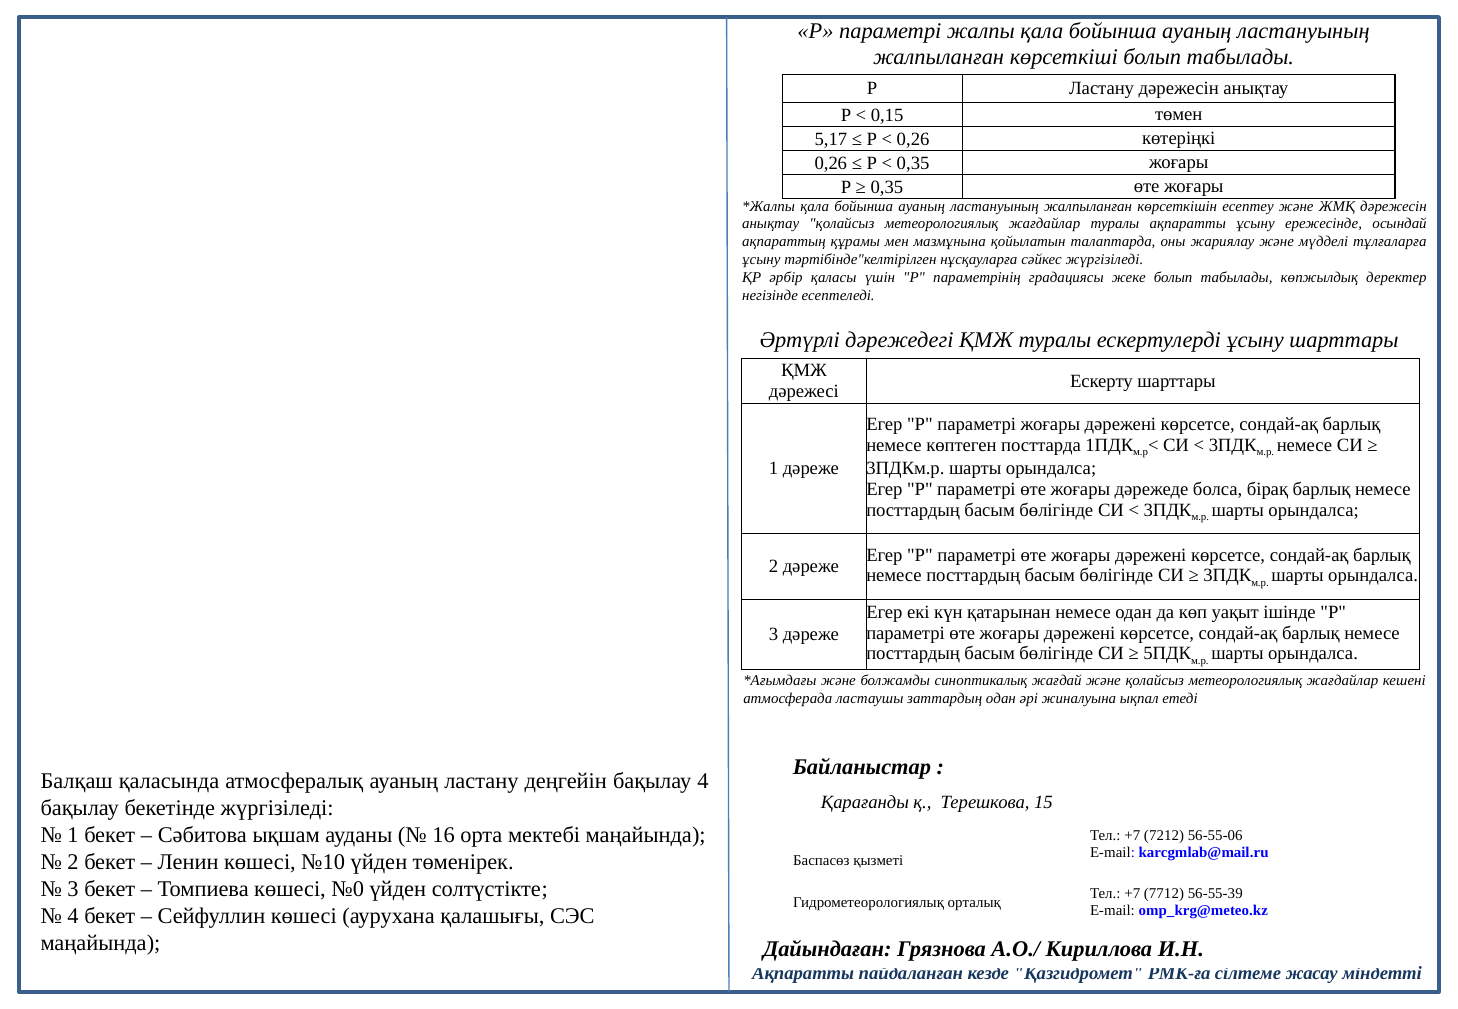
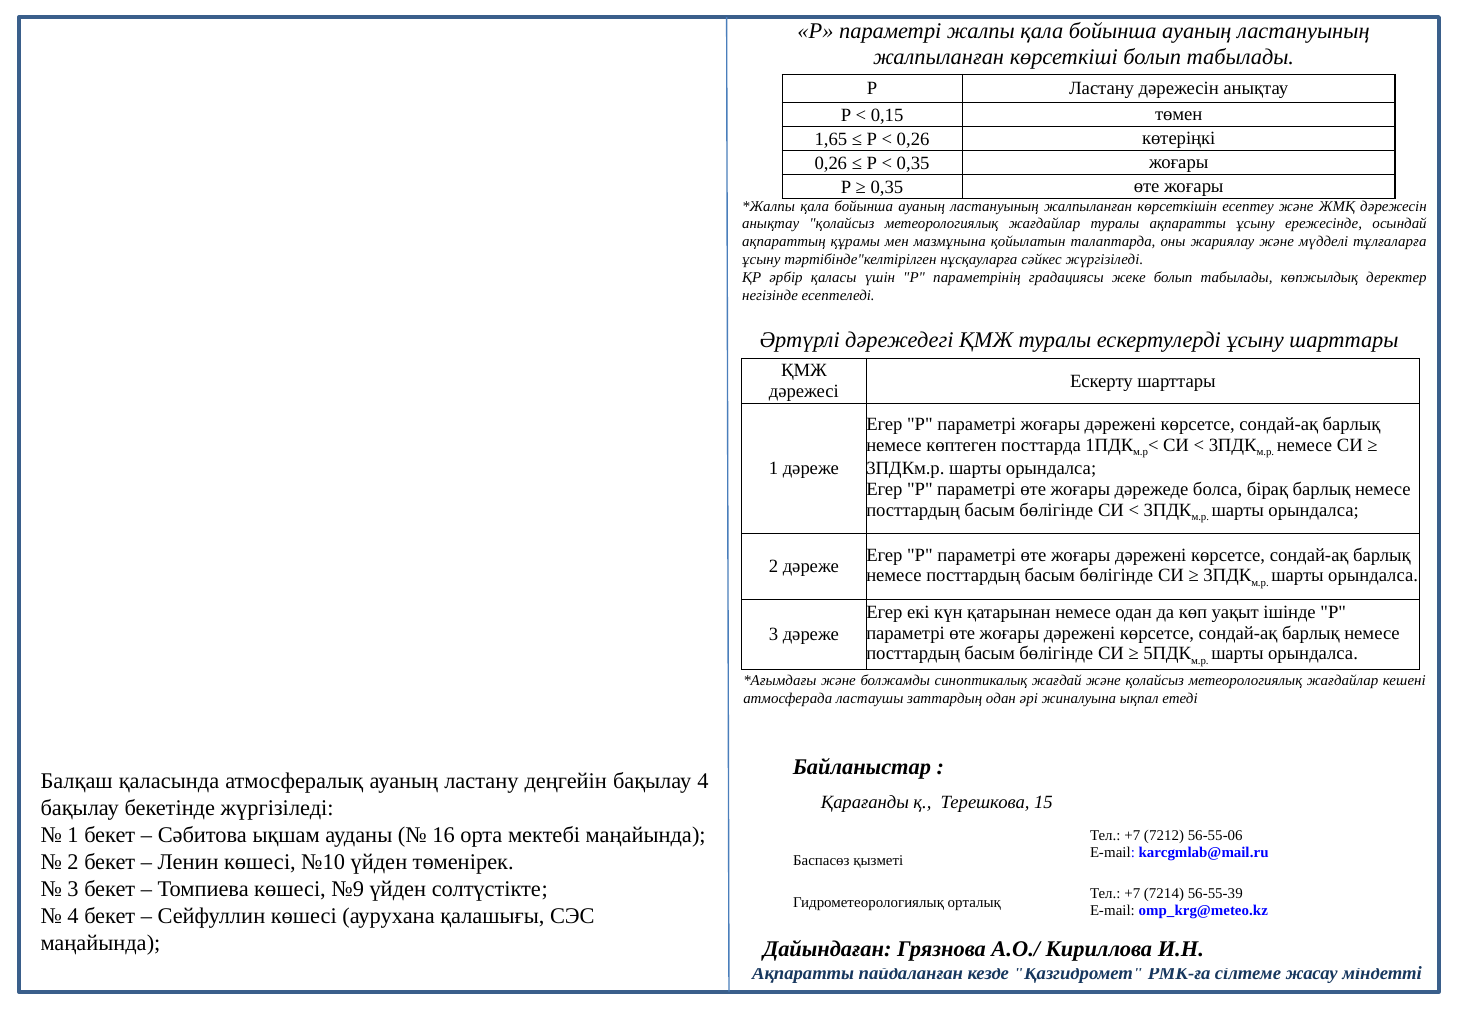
5,17: 5,17 -> 1,65
№0: №0 -> №9
7712: 7712 -> 7214
